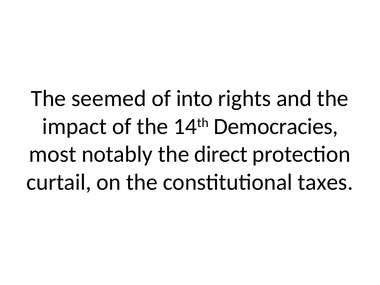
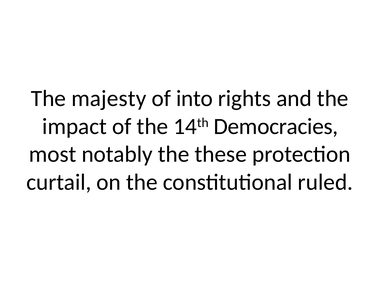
seemed: seemed -> majesty
direct: direct -> these
taxes: taxes -> ruled
